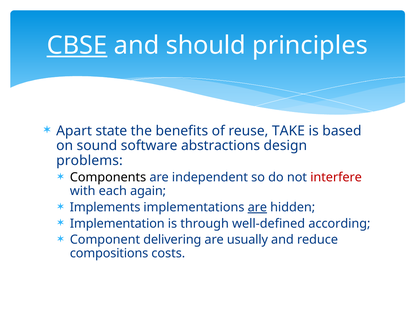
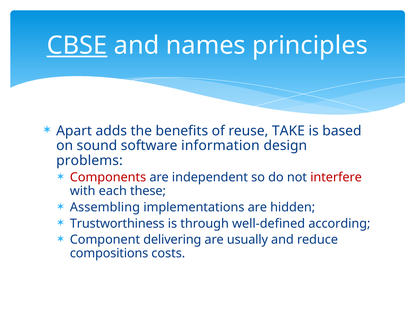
should: should -> names
state: state -> adds
abstractions: abstractions -> information
Components colour: black -> red
again: again -> these
Implements: Implements -> Assembling
are at (257, 208) underline: present -> none
Implementation: Implementation -> Trustworthiness
